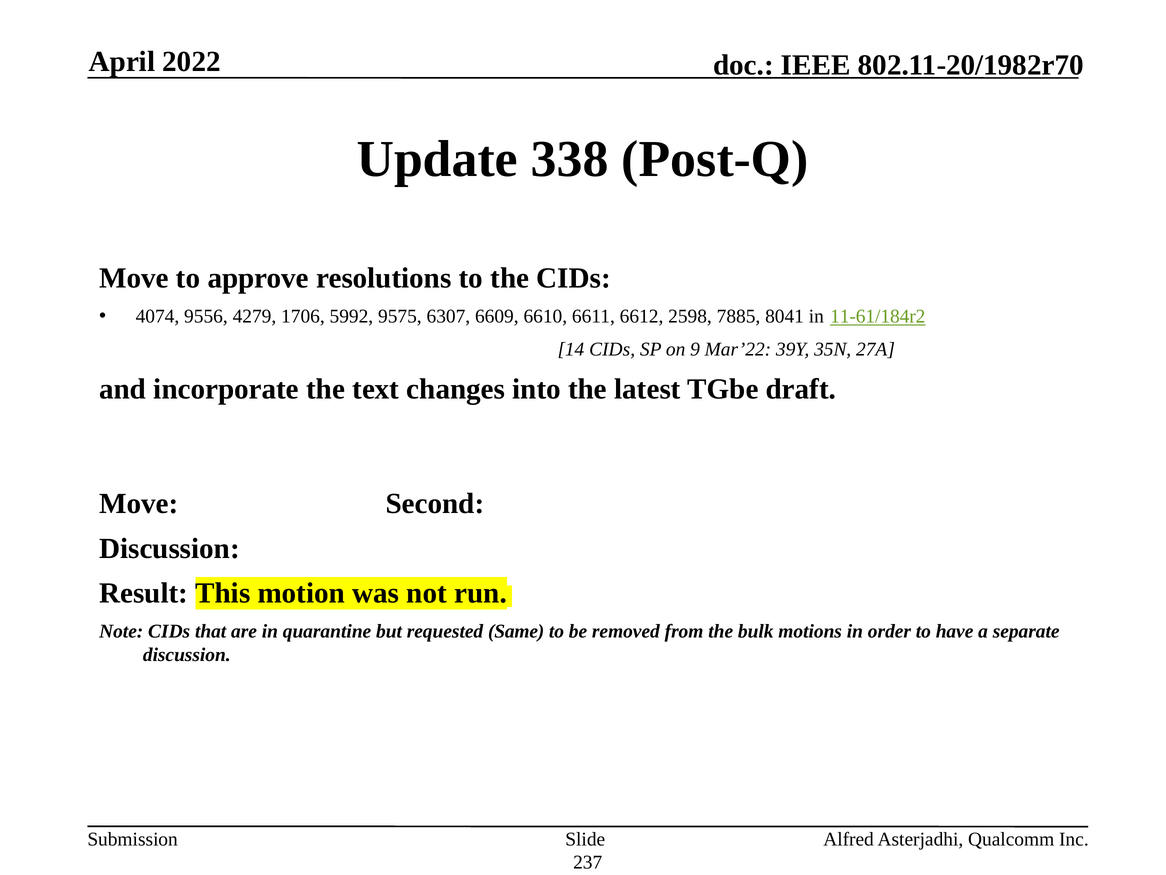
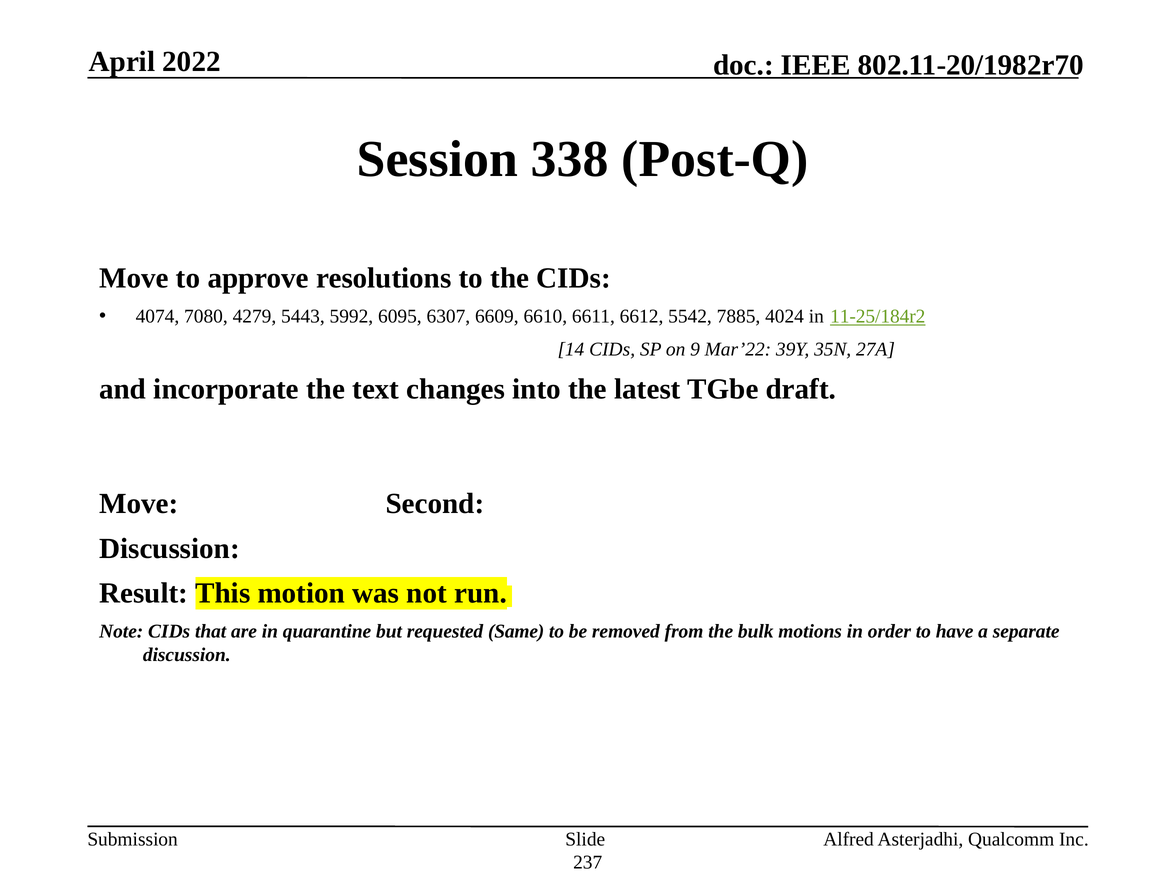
Update: Update -> Session
9556: 9556 -> 7080
1706: 1706 -> 5443
9575: 9575 -> 6095
2598: 2598 -> 5542
8041: 8041 -> 4024
11-61/184r2: 11-61/184r2 -> 11-25/184r2
